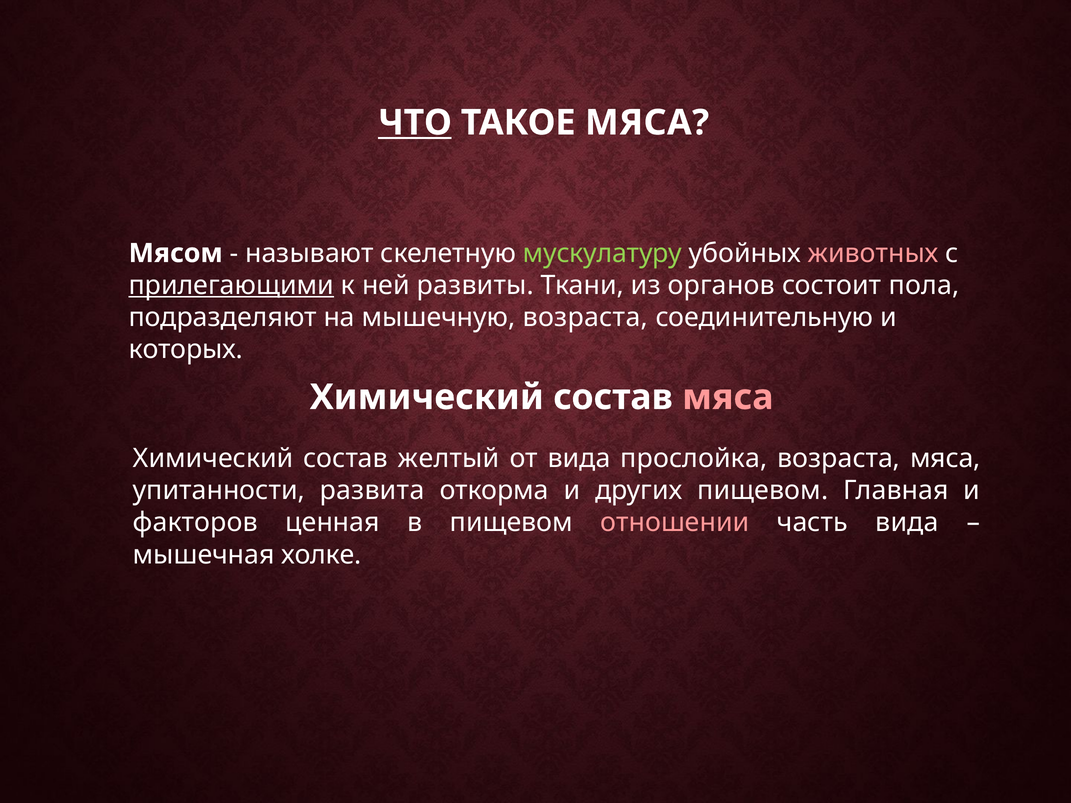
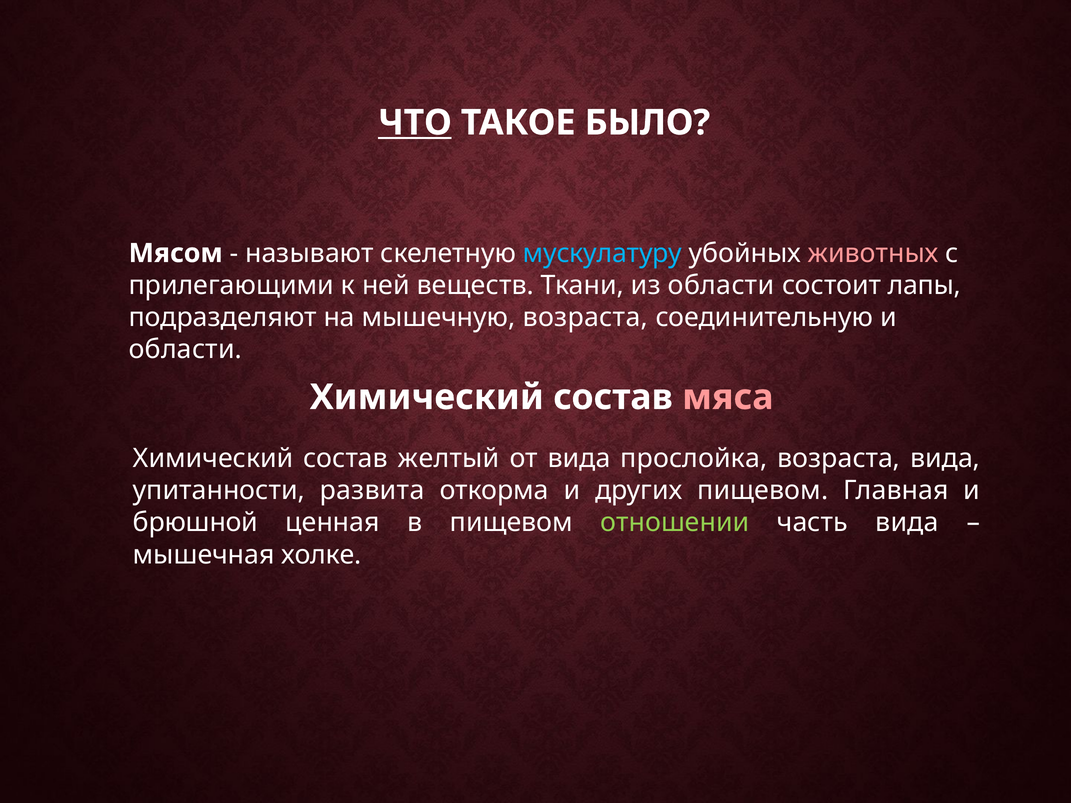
ТАКОЕ МЯСА: МЯСА -> БЫЛО
мускулатуру colour: light green -> light blue
прилегающими underline: present -> none
развиты: развиты -> веществ
из органов: органов -> области
пола: пола -> лапы
которых at (186, 350): которых -> области
возраста мяса: мяса -> вида
факторов: факторов -> брюшной
отношении colour: pink -> light green
